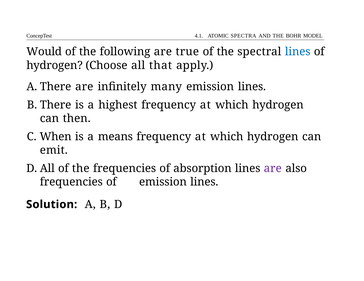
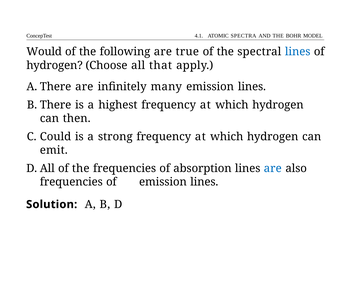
When: When -> Could
means: means -> strong
are at (273, 169) colour: purple -> blue
